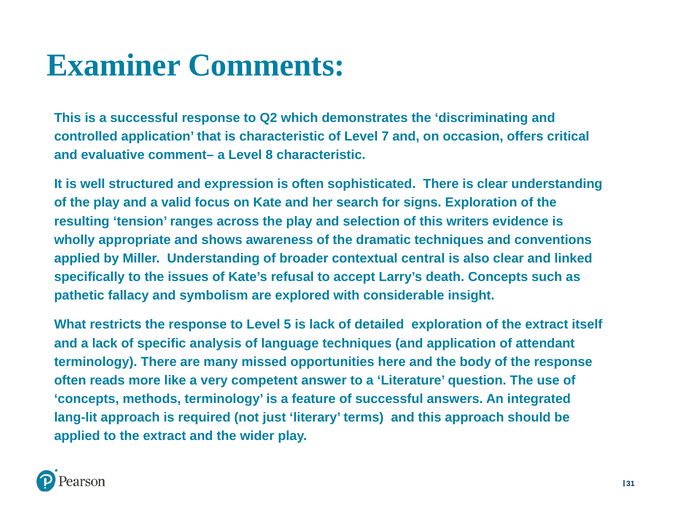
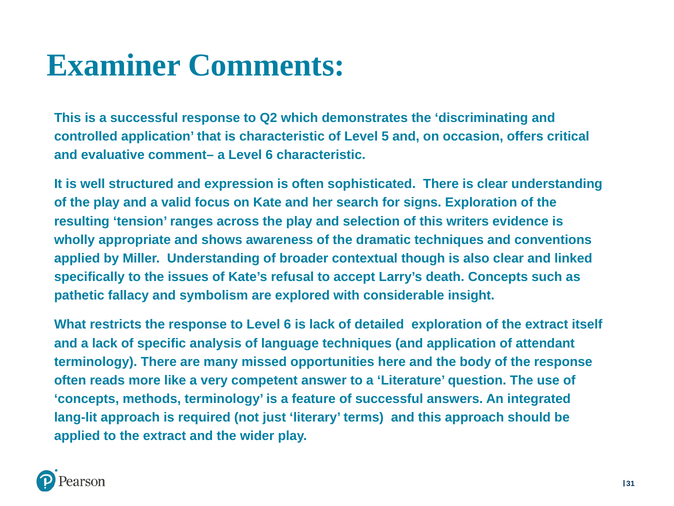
7: 7 -> 5
a Level 8: 8 -> 6
central: central -> though
to Level 5: 5 -> 6
